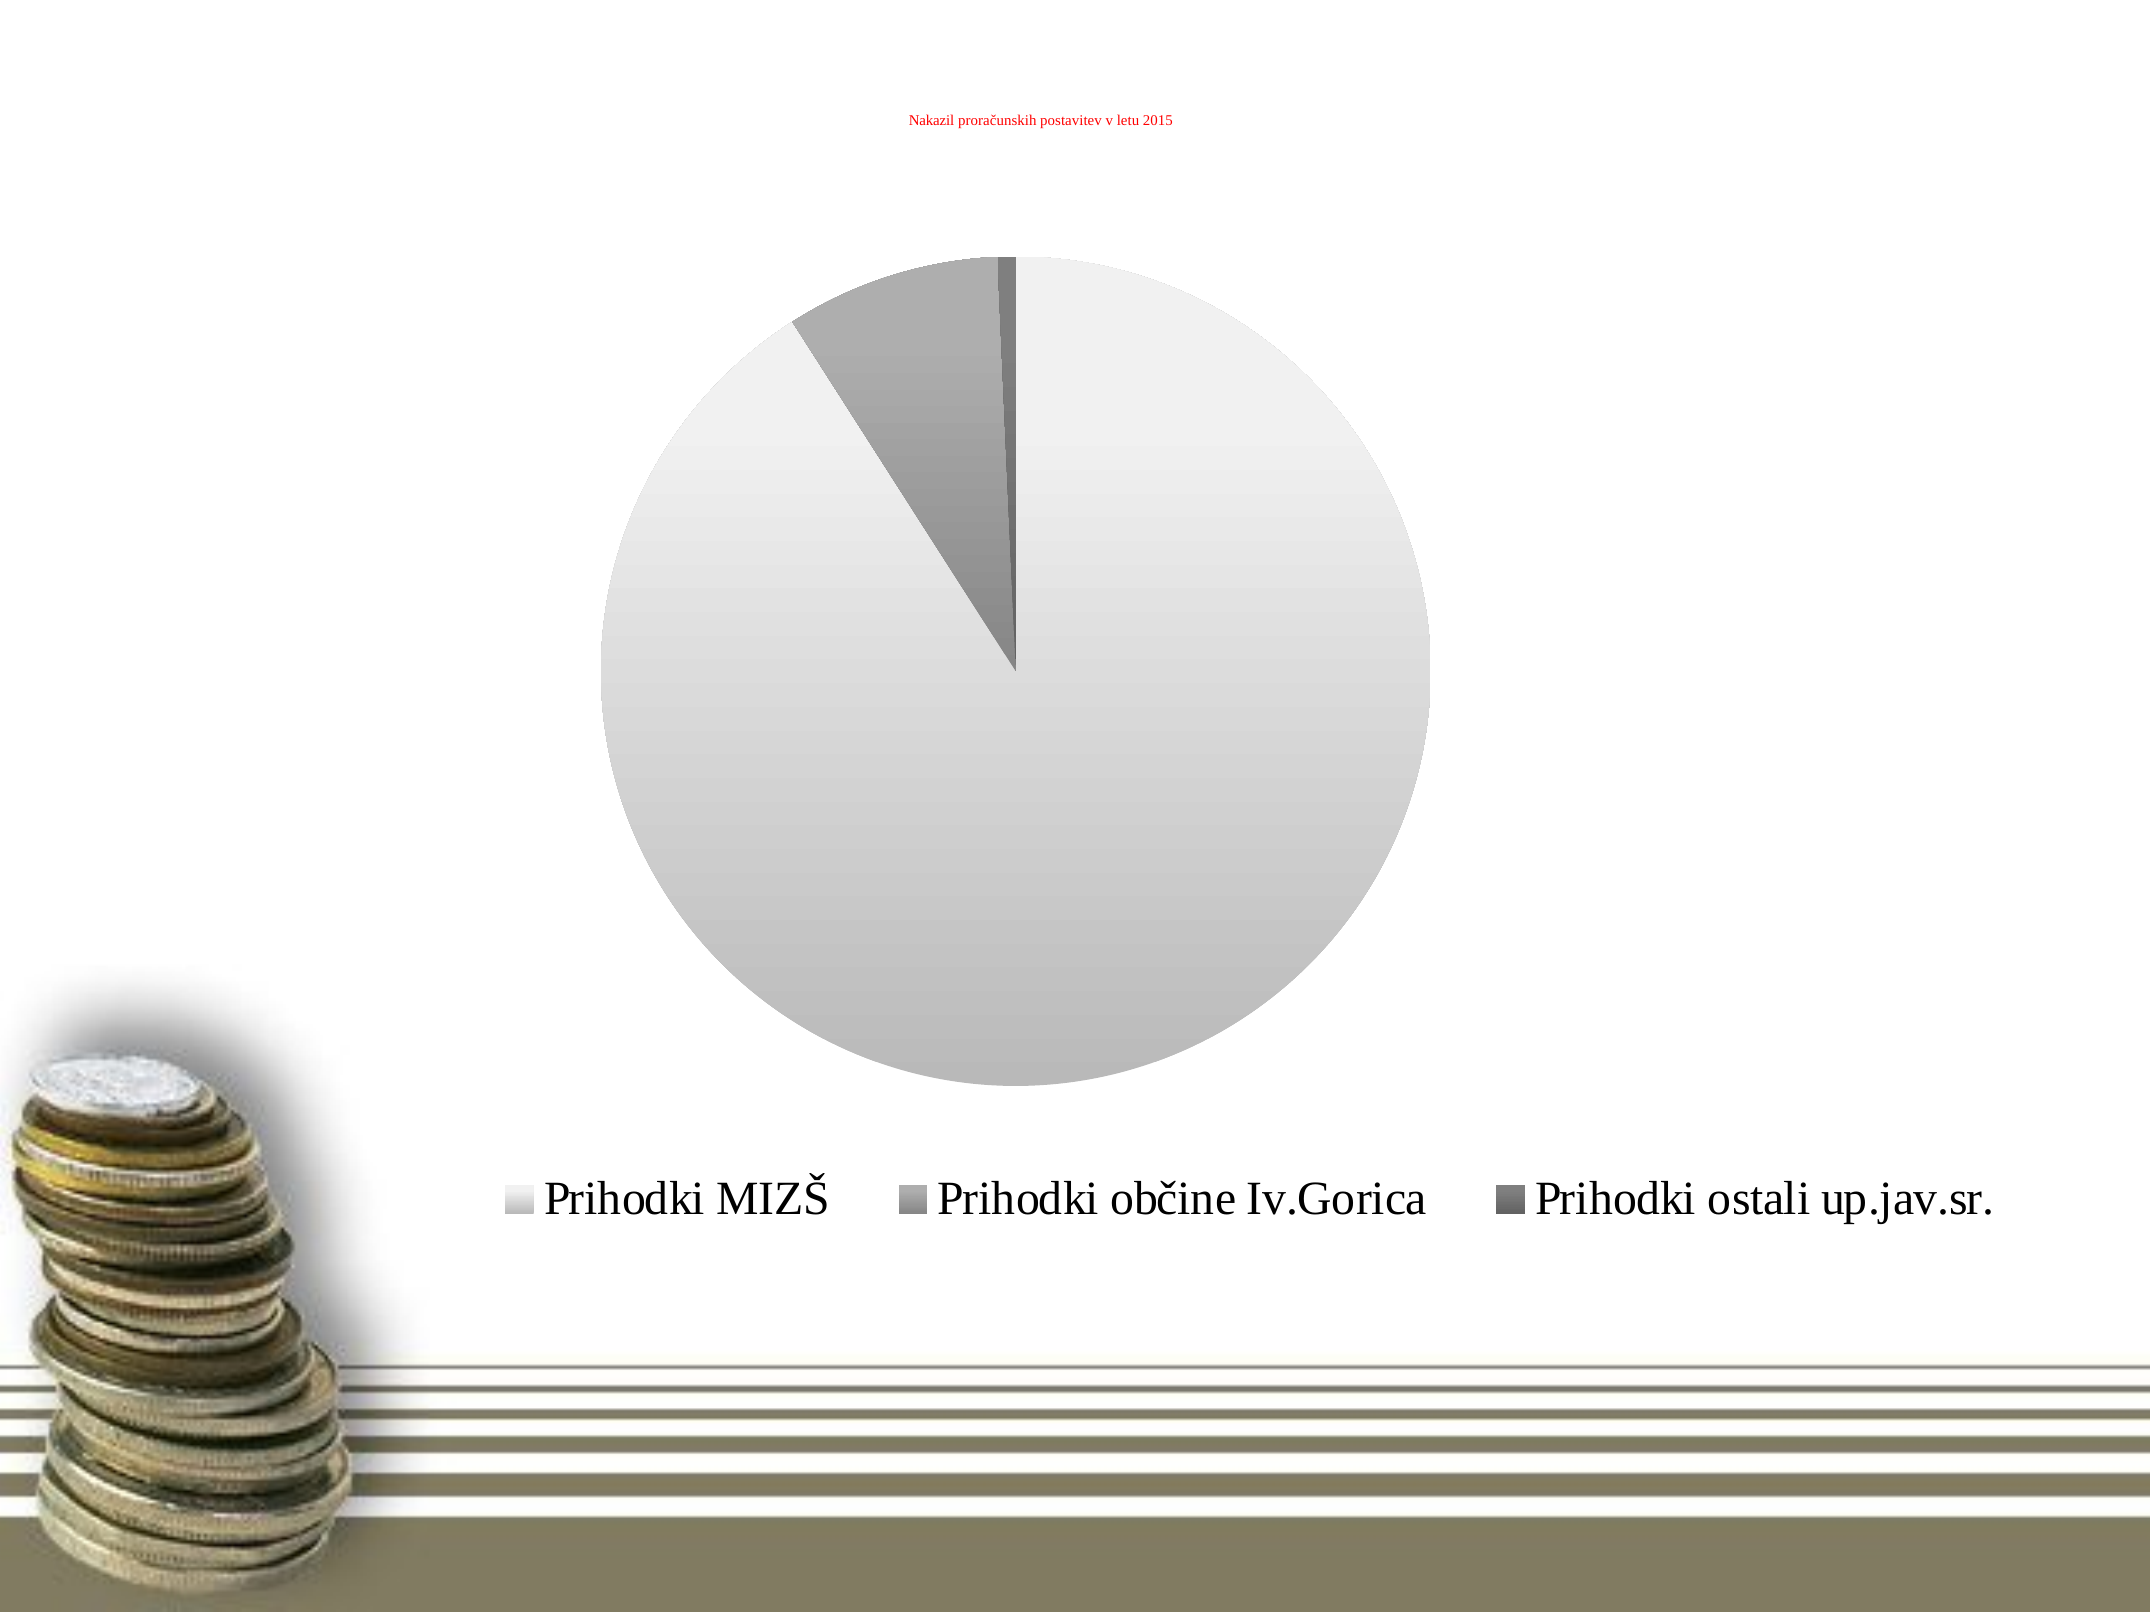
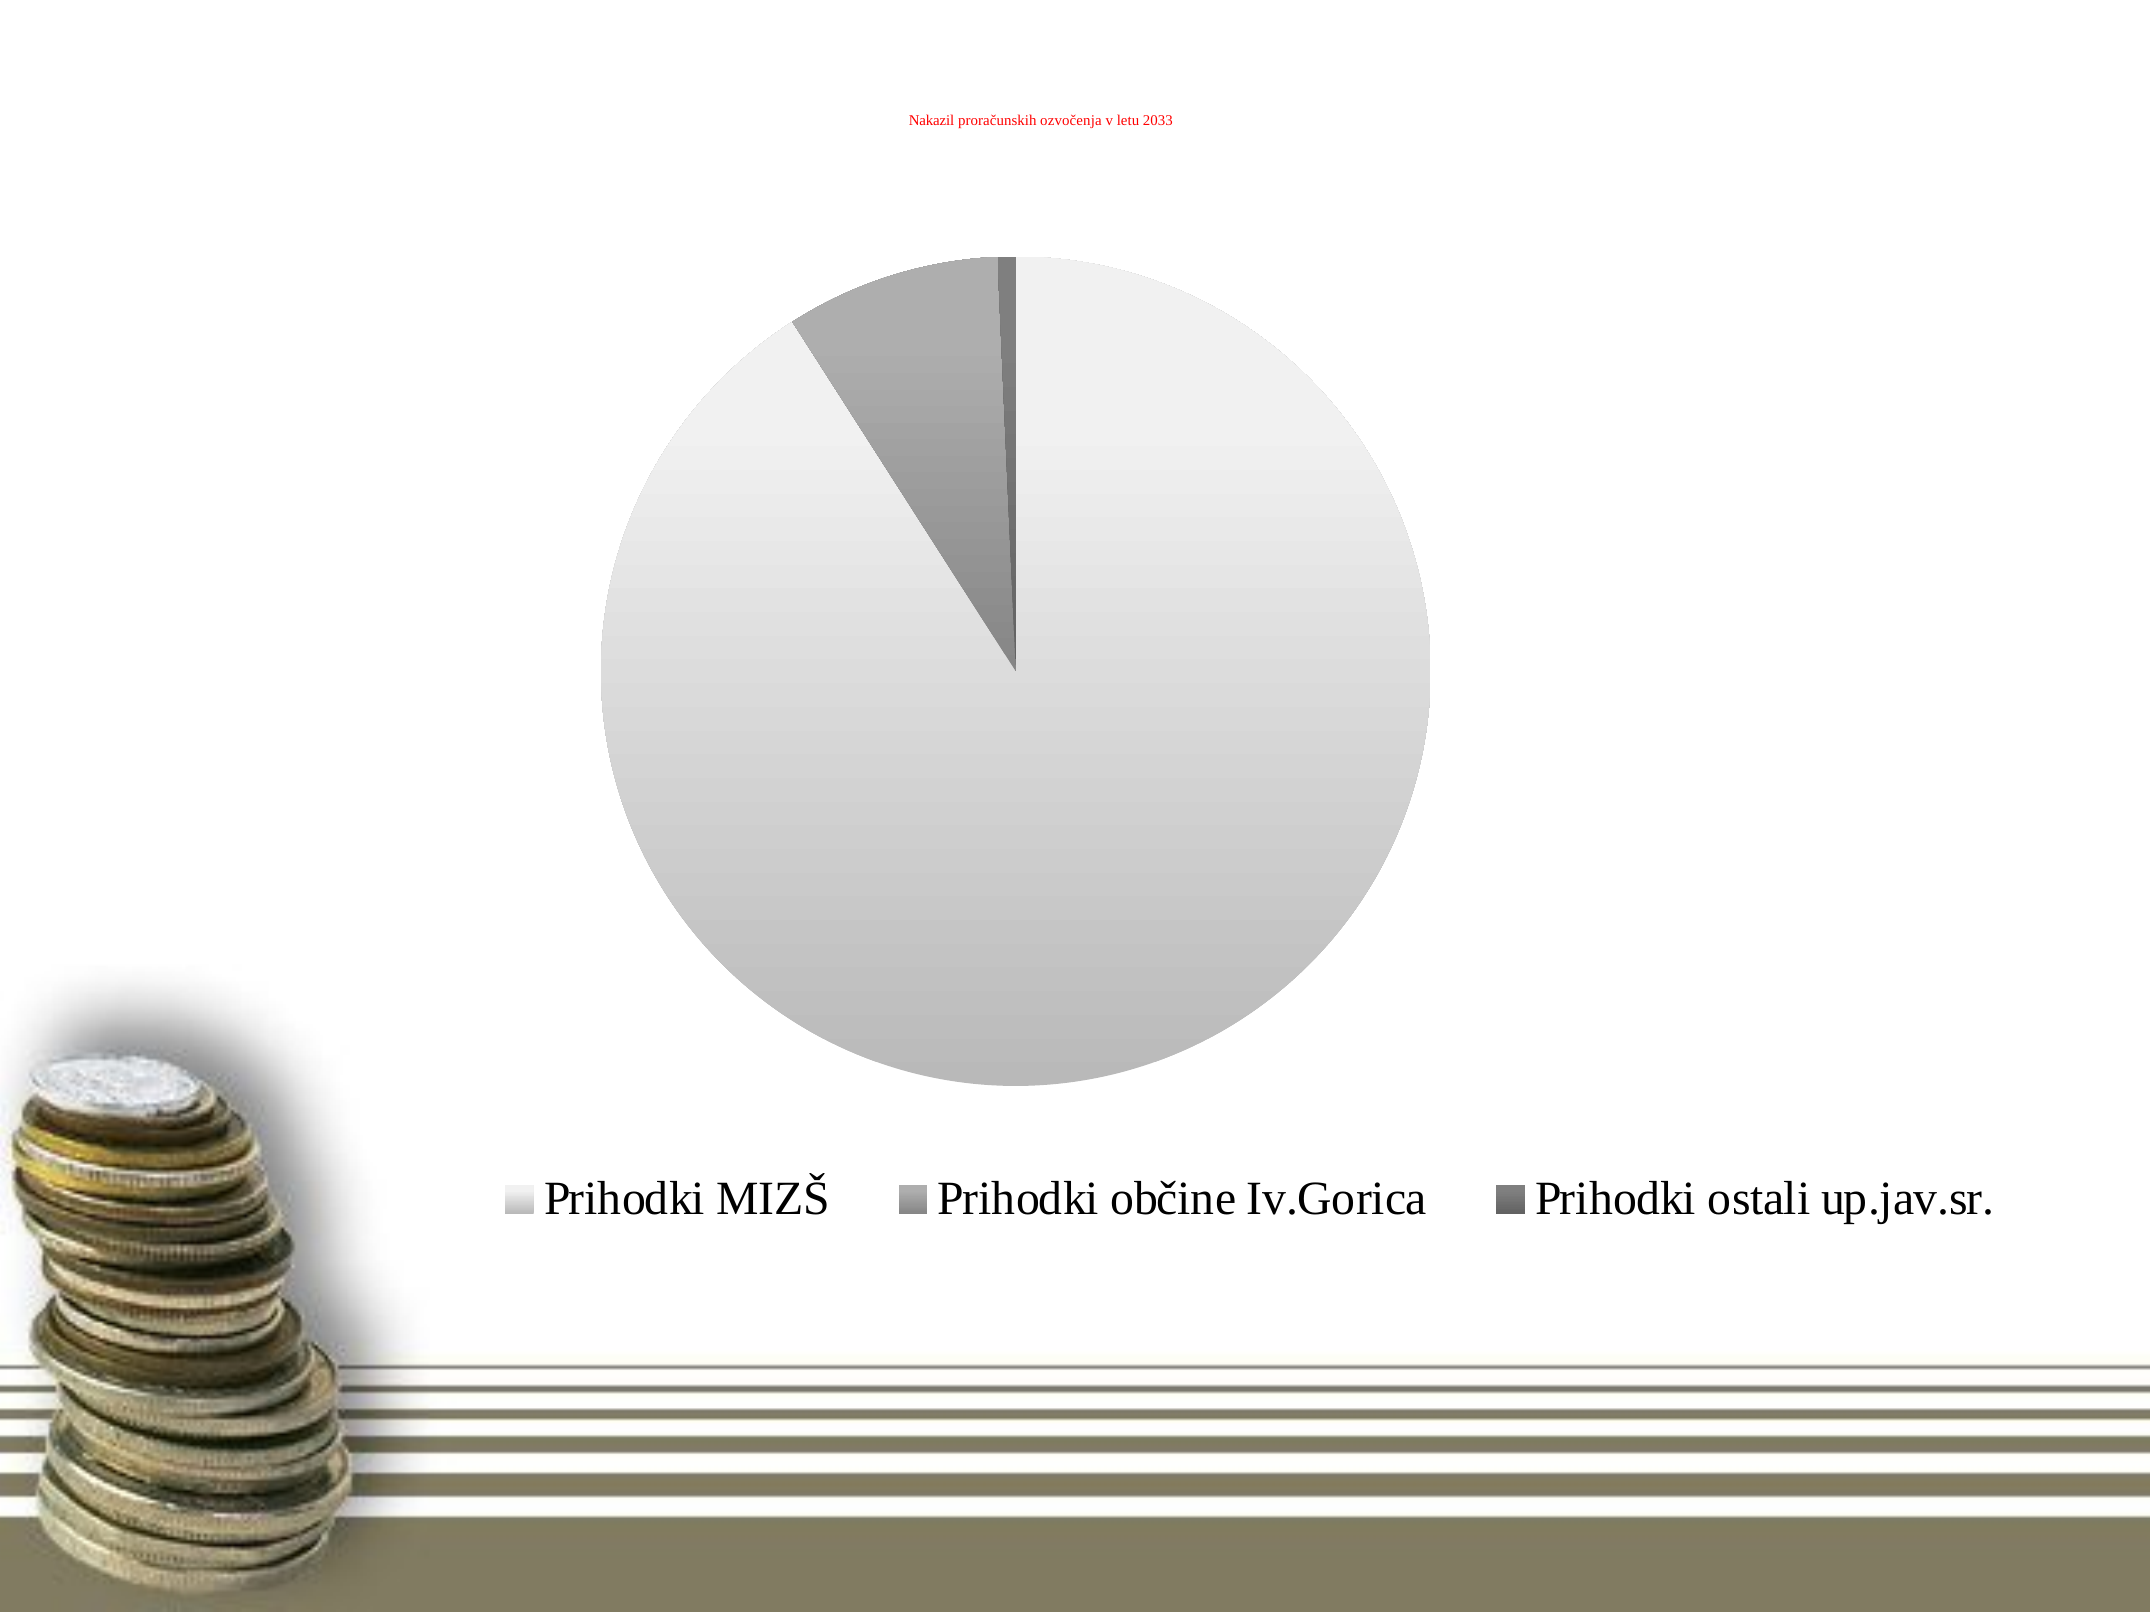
postavitev: postavitev -> ozvočenja
2015: 2015 -> 2033
